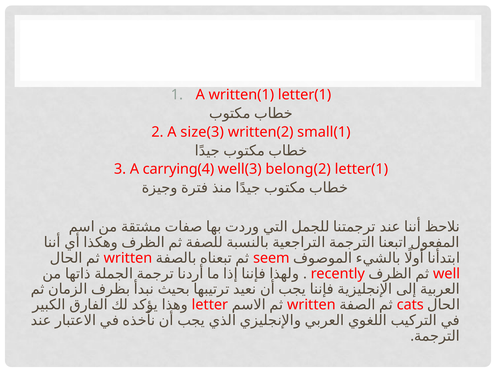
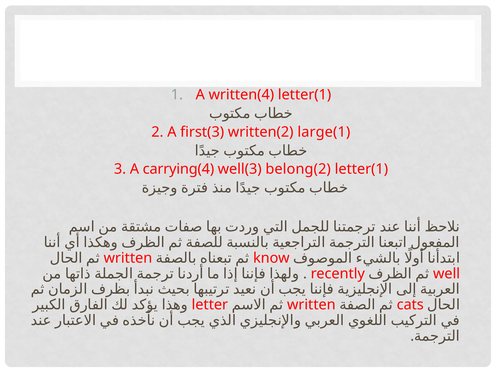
written(1: written(1 -> written(4
size(3: size(3 -> first(3
small(1: small(1 -> large(1
seem: seem -> know
